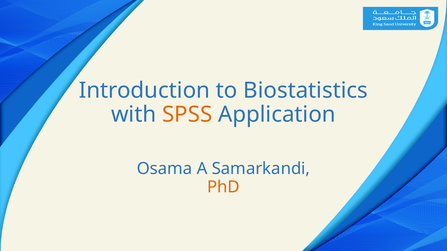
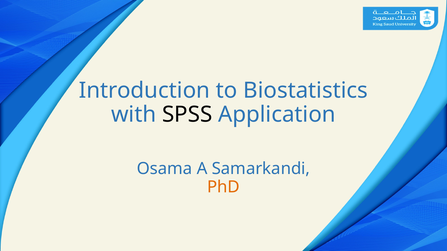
SPSS colour: orange -> black
